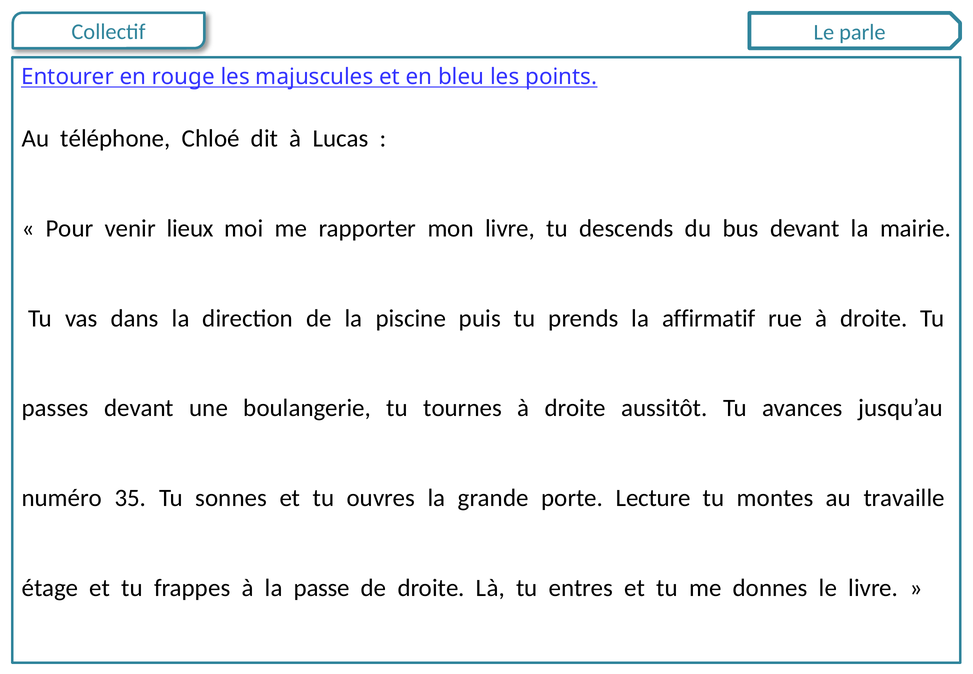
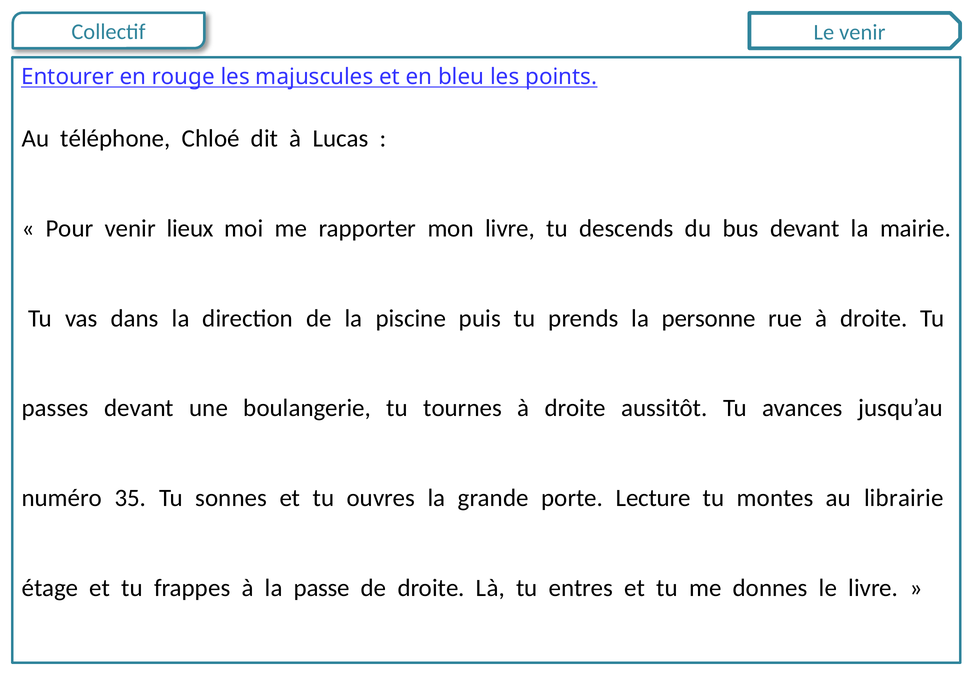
Le parle: parle -> venir
affirmatif: affirmatif -> personne
travaille: travaille -> librairie
